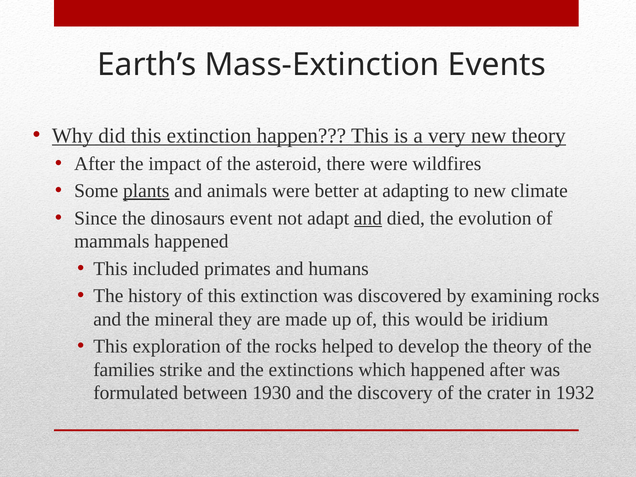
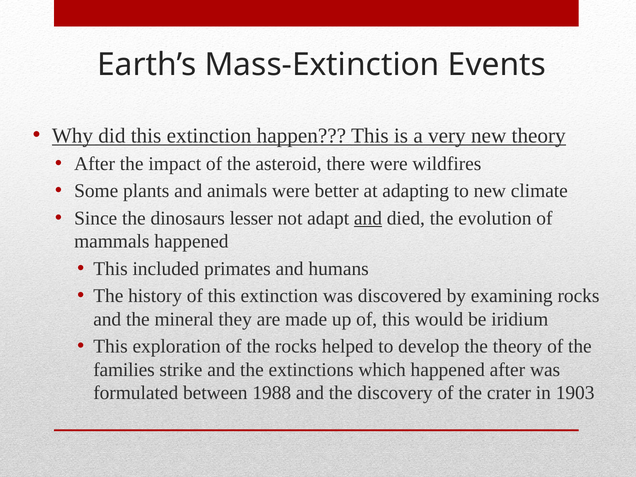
plants underline: present -> none
event: event -> lesser
1930: 1930 -> 1988
1932: 1932 -> 1903
